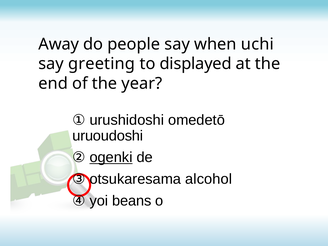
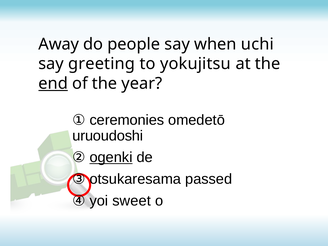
displayed: displayed -> yokujitsu
end underline: none -> present
urushidoshi: urushidoshi -> ceremonies
alcohol: alcohol -> passed
beans: beans -> sweet
